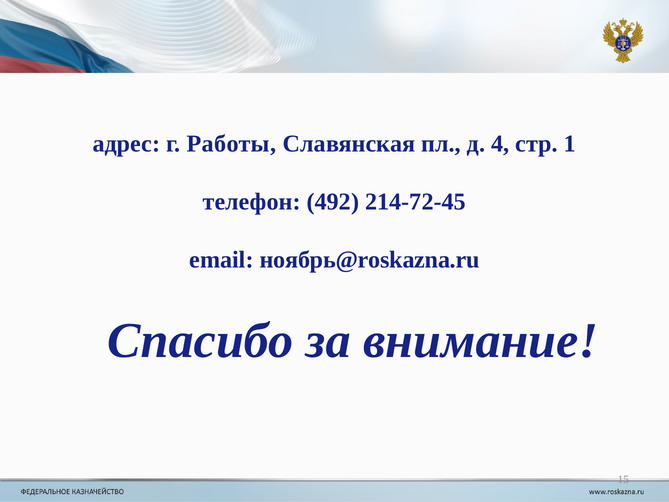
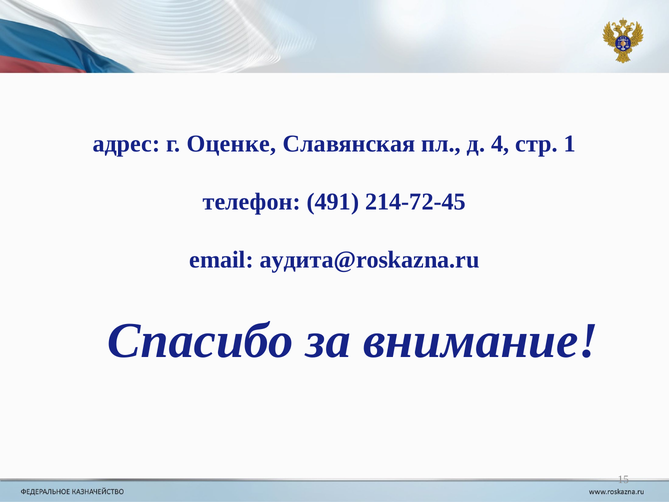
Работы: Работы -> Оценке
492: 492 -> 491
ноябрь@roskazna.ru: ноябрь@roskazna.ru -> аудита@roskazna.ru
